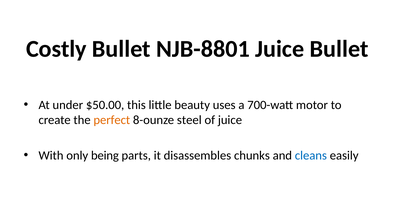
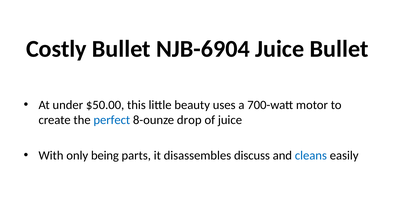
NJB-8801: NJB-8801 -> NJB-6904
perfect colour: orange -> blue
steel: steel -> drop
chunks: chunks -> discuss
